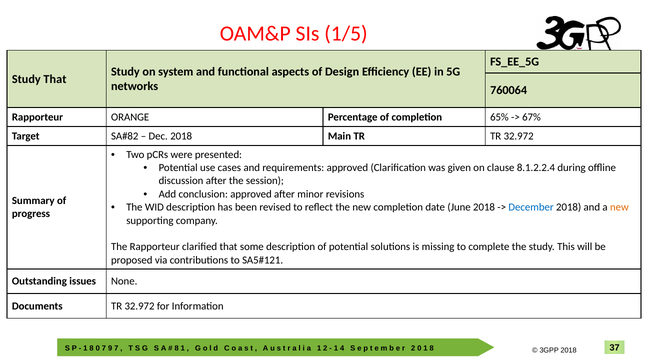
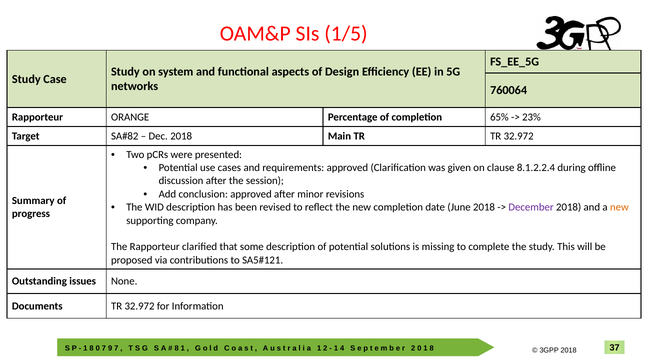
Study That: That -> Case
67%: 67% -> 23%
December colour: blue -> purple
